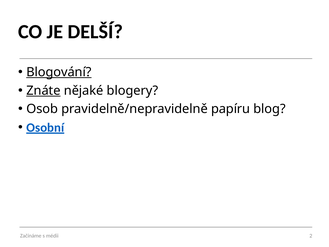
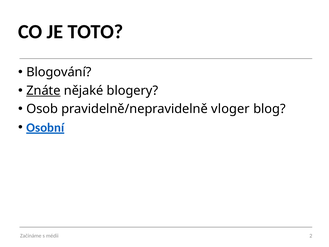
DELŠÍ: DELŠÍ -> TOTO
Blogování underline: present -> none
papíru: papíru -> vloger
